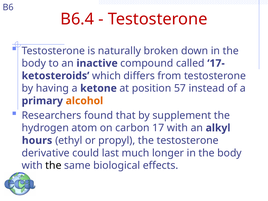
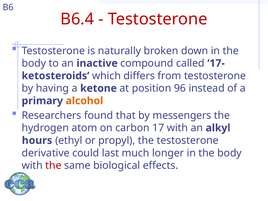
57: 57 -> 96
supplement: supplement -> messengers
the at (53, 165) colour: black -> red
